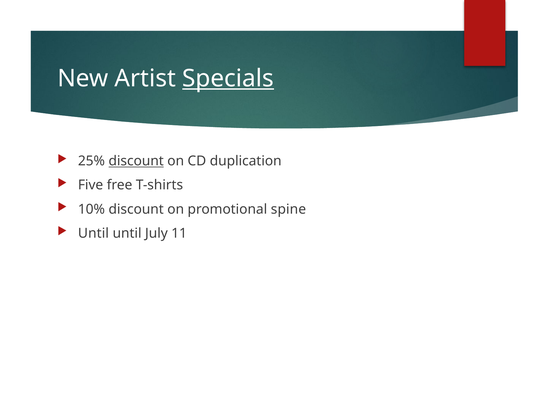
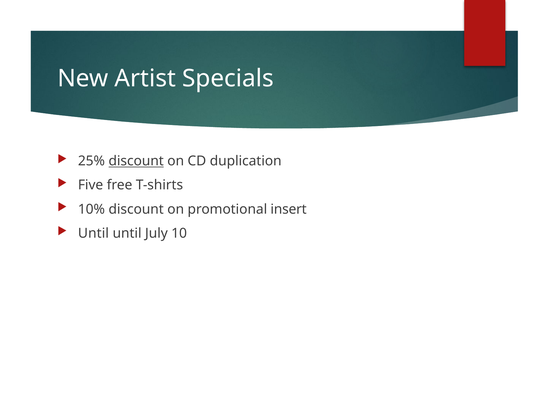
Specials underline: present -> none
spine: spine -> insert
11: 11 -> 10
